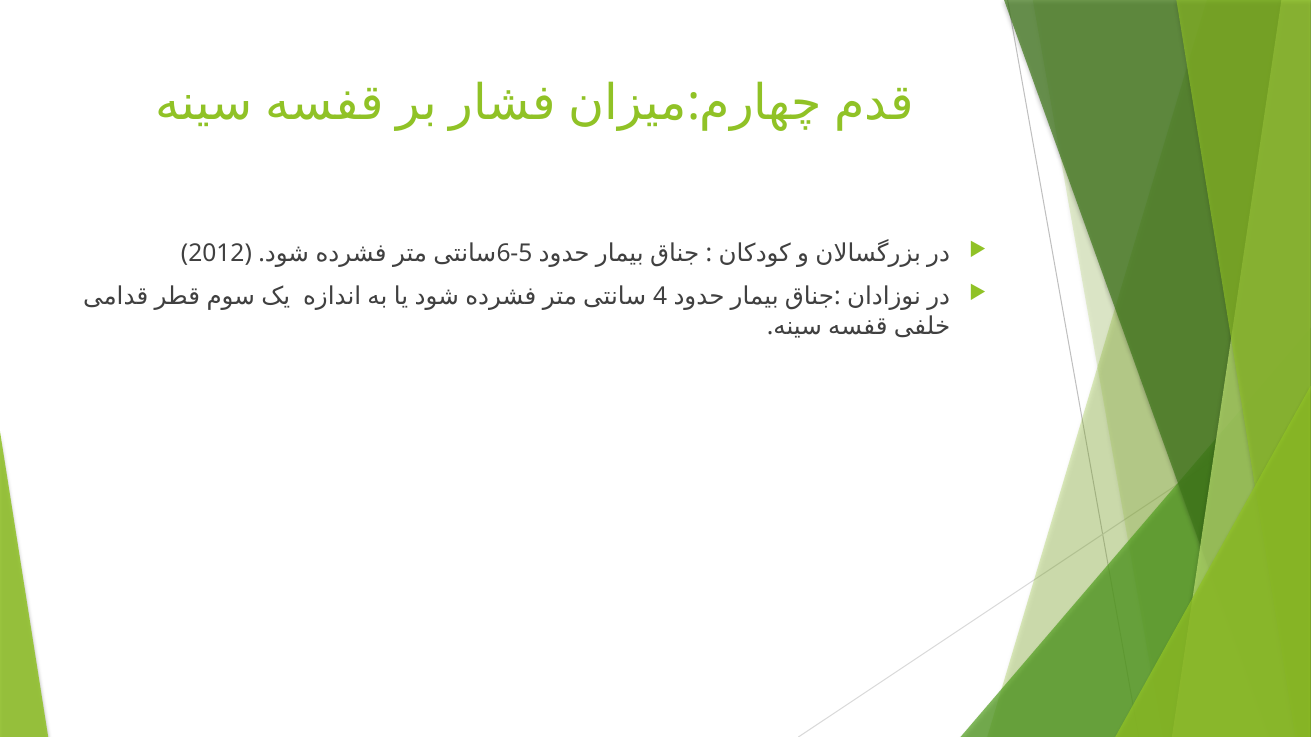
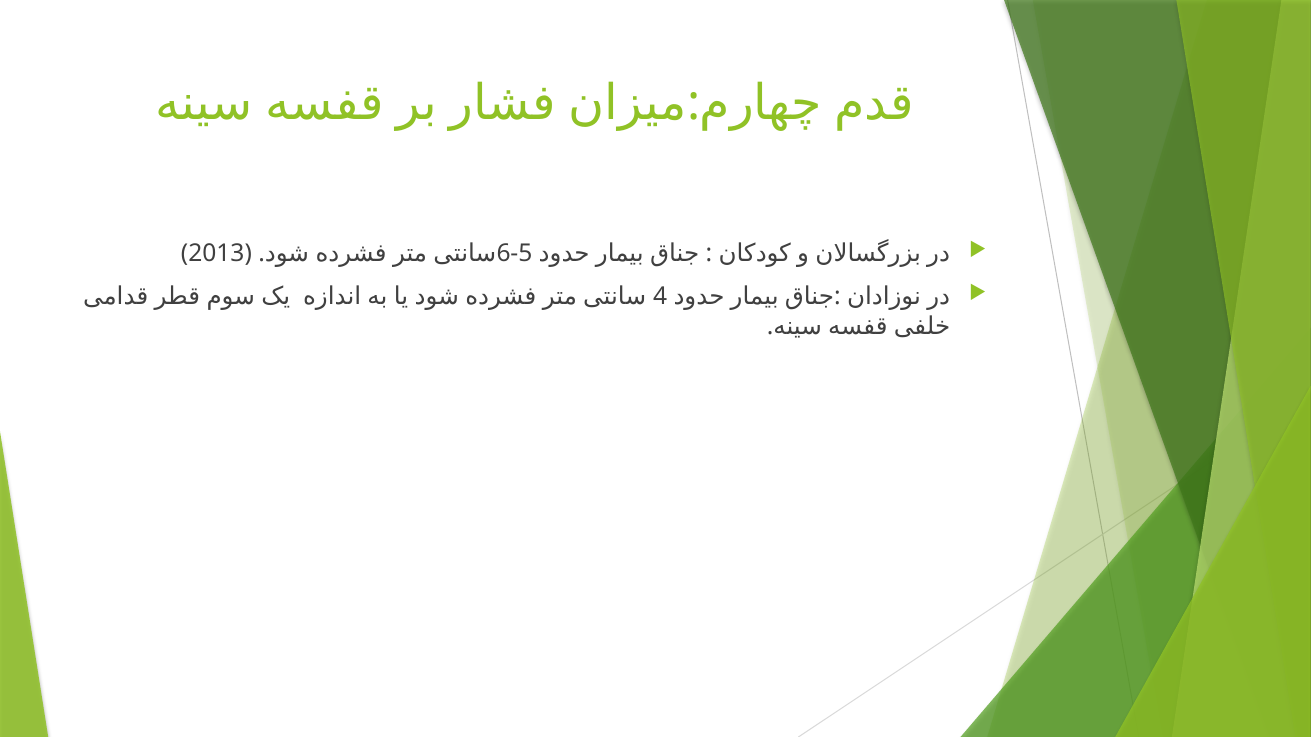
2012: 2012 -> 2013
